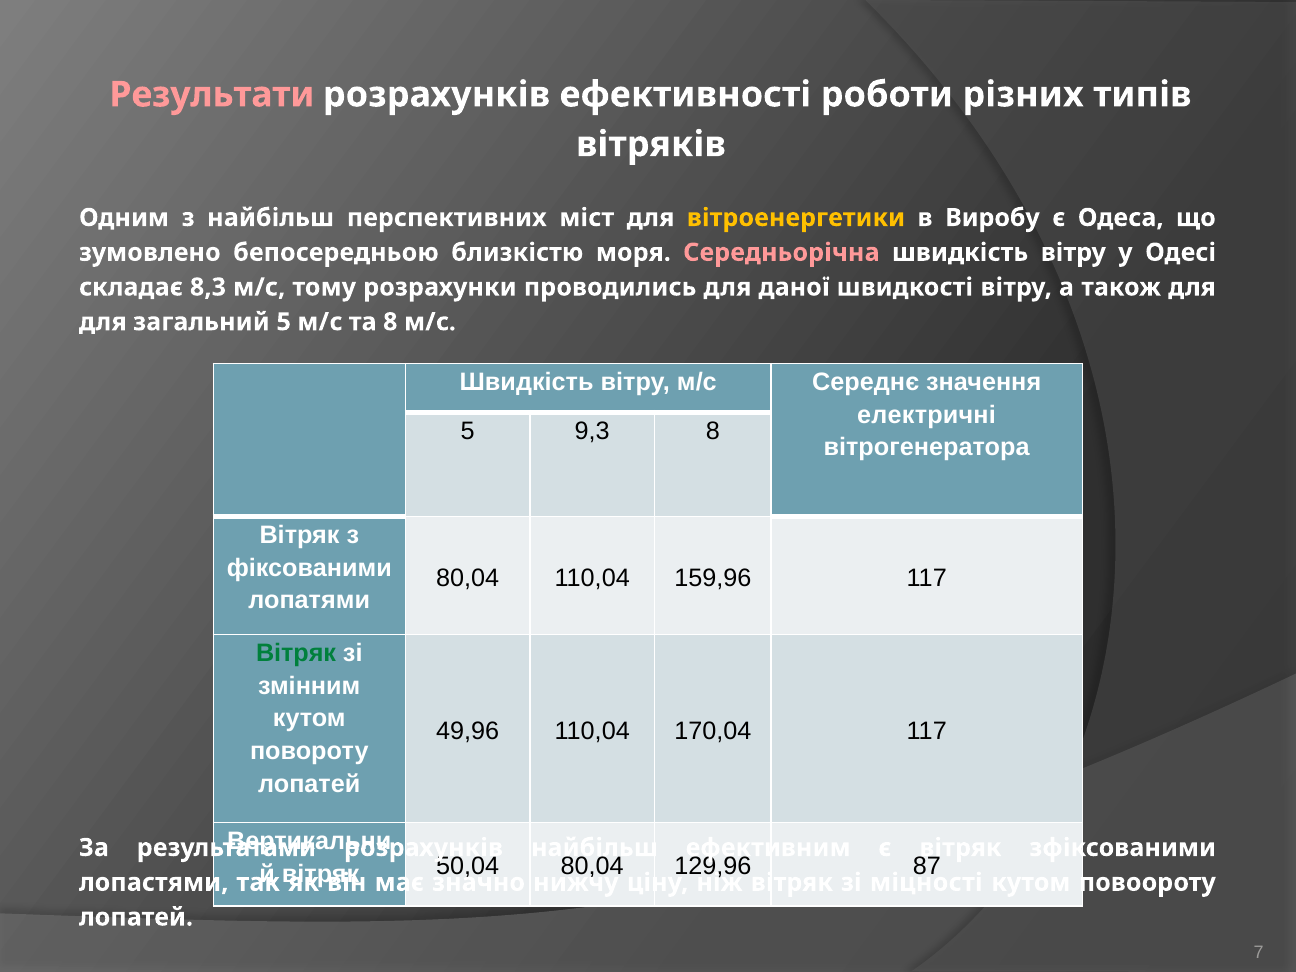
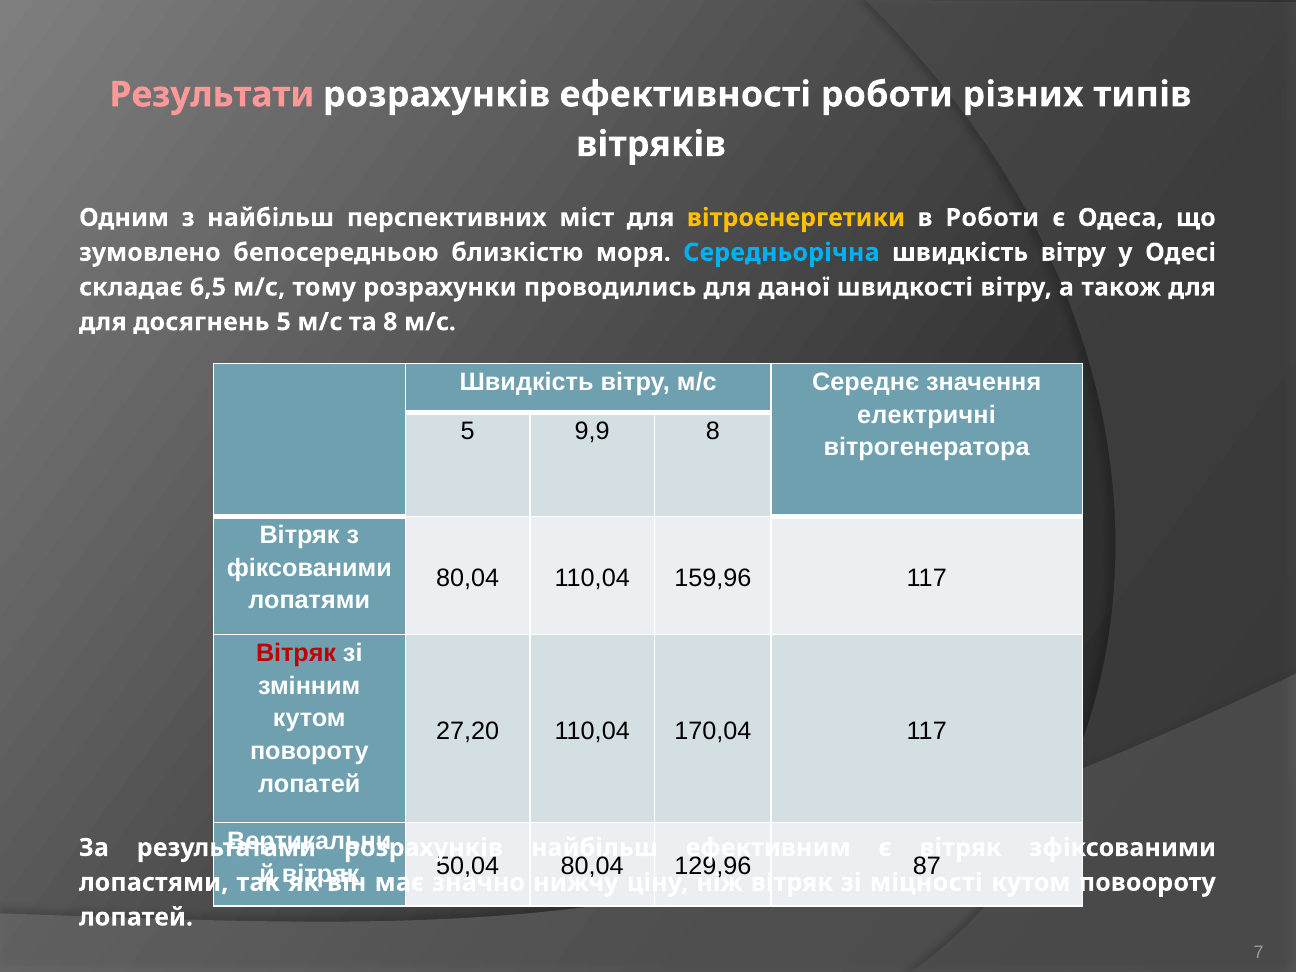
в Виробу: Виробу -> Роботи
Середньорічна colour: pink -> light blue
8,3: 8,3 -> 6,5
загальний: загальний -> досягнень
9,3: 9,3 -> 9,9
Вітряк at (296, 654) colour: green -> red
49,96: 49,96 -> 27,20
